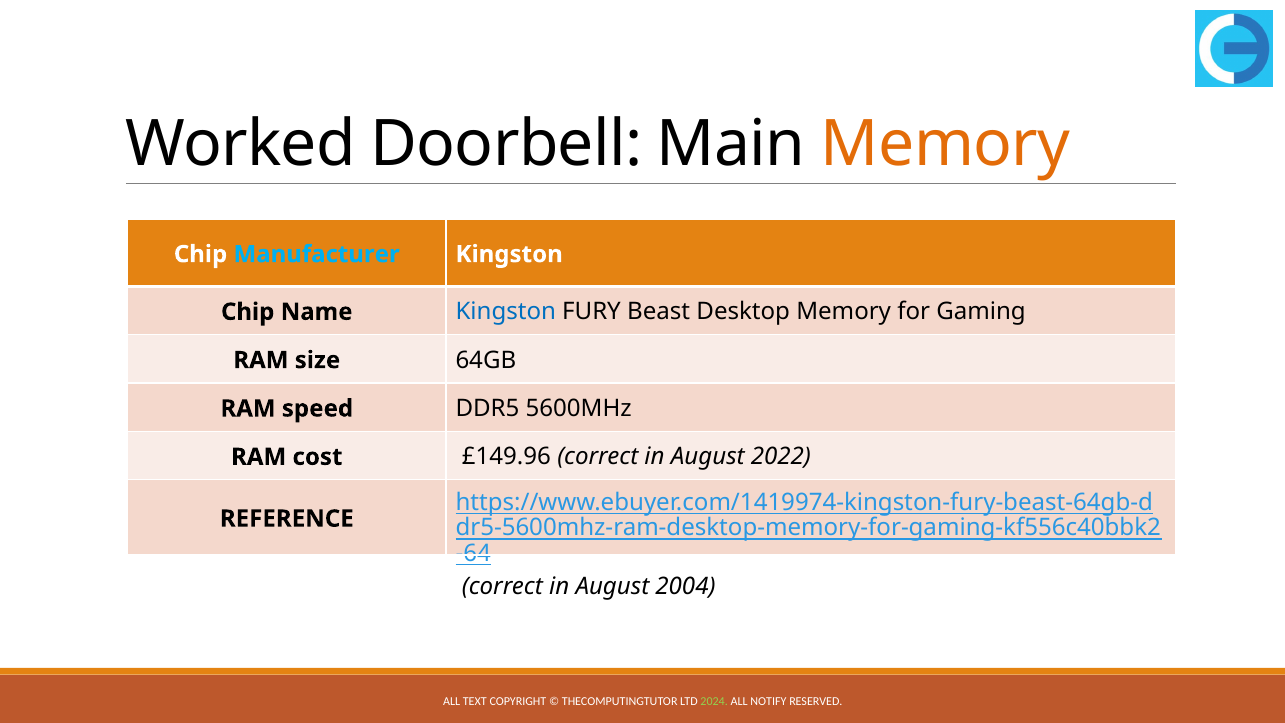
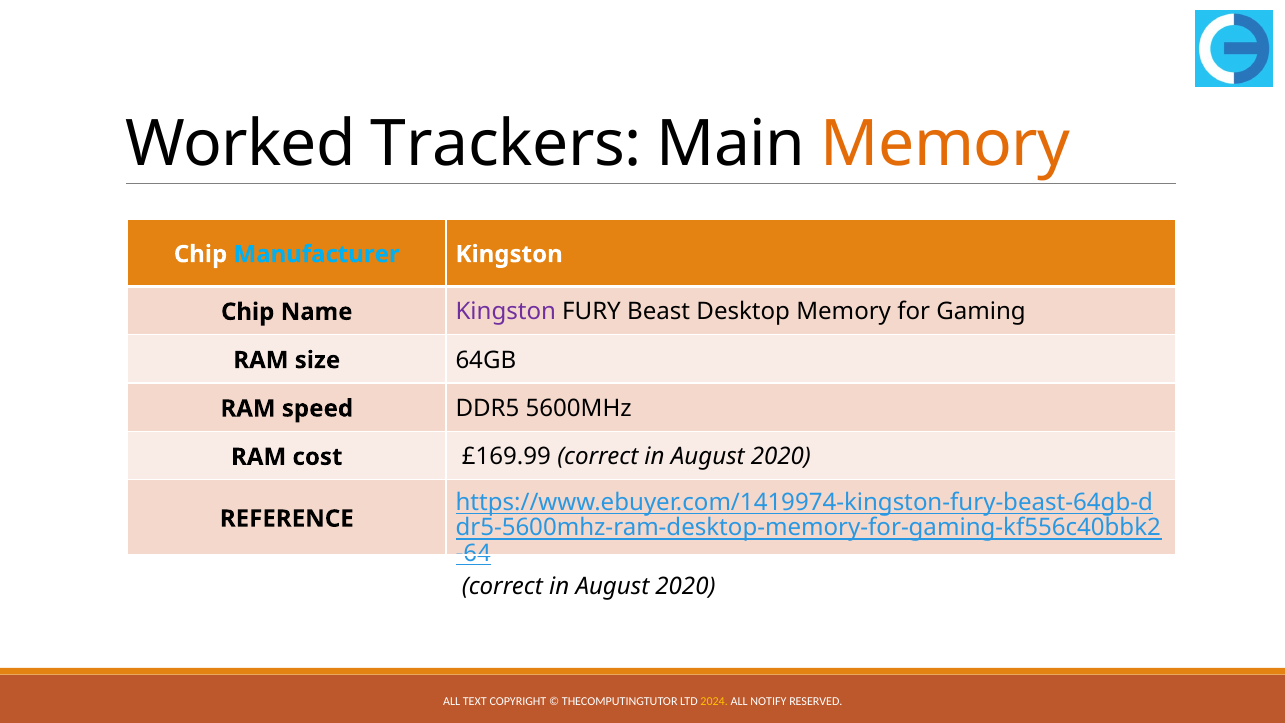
Doorbell: Doorbell -> Trackers
Kingston at (506, 312) colour: blue -> purple
£149.96: £149.96 -> £169.99
2022 at (781, 457): 2022 -> 2020
2004 at (685, 586): 2004 -> 2020
2024 colour: light green -> yellow
